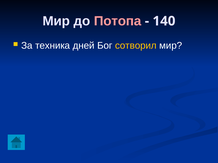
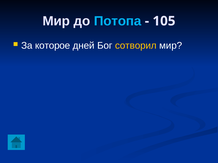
Потопа colour: pink -> light blue
140: 140 -> 105
техника: техника -> которое
